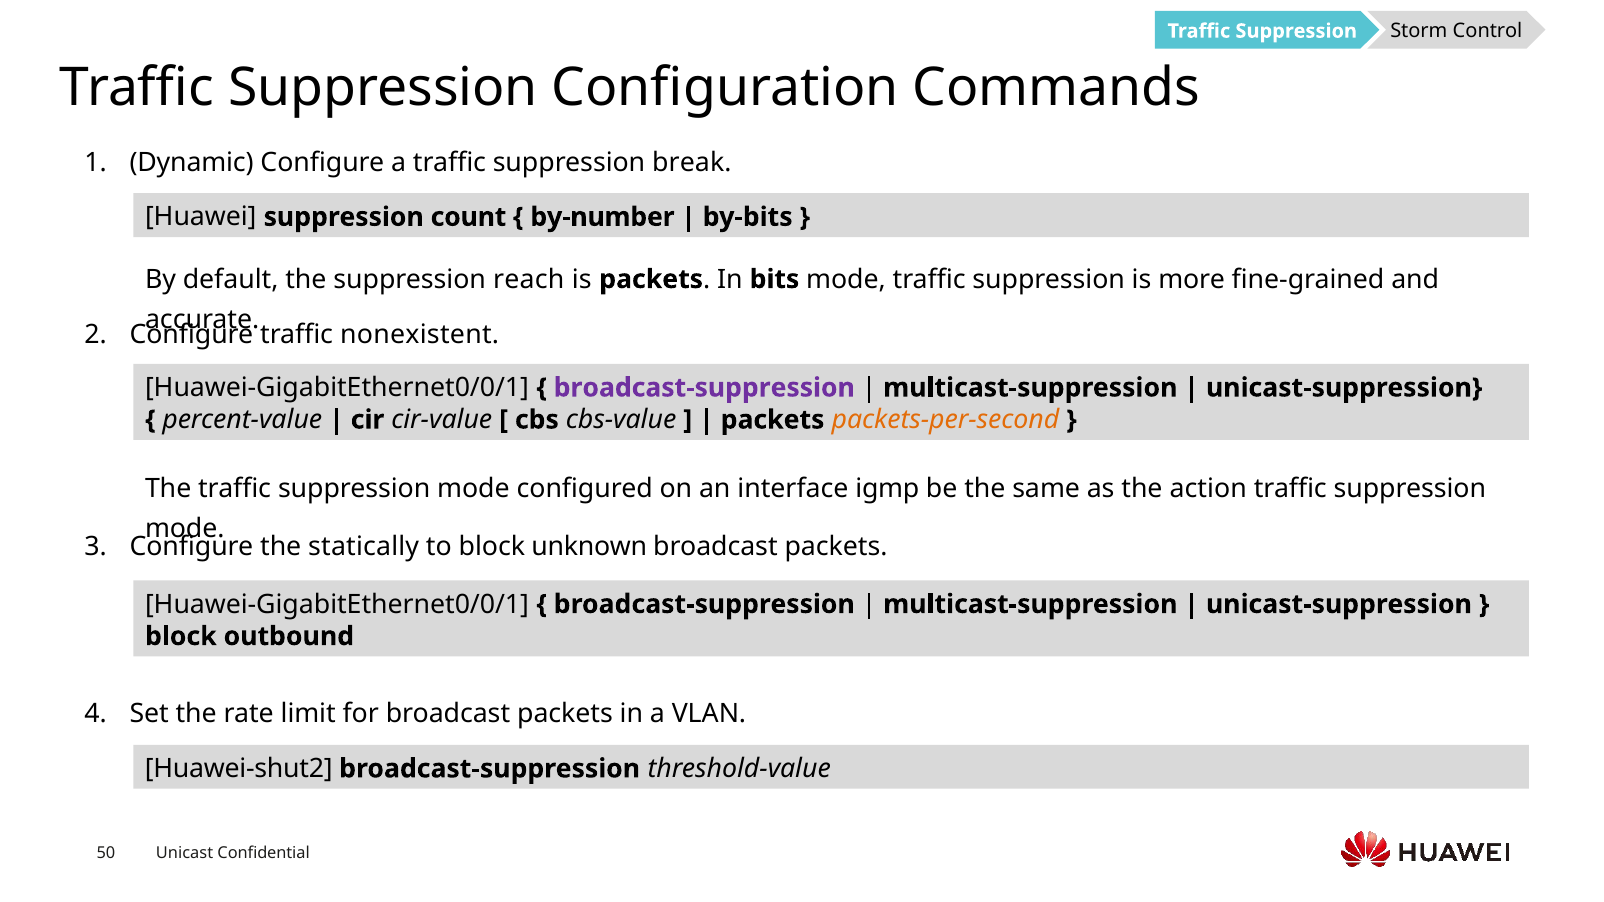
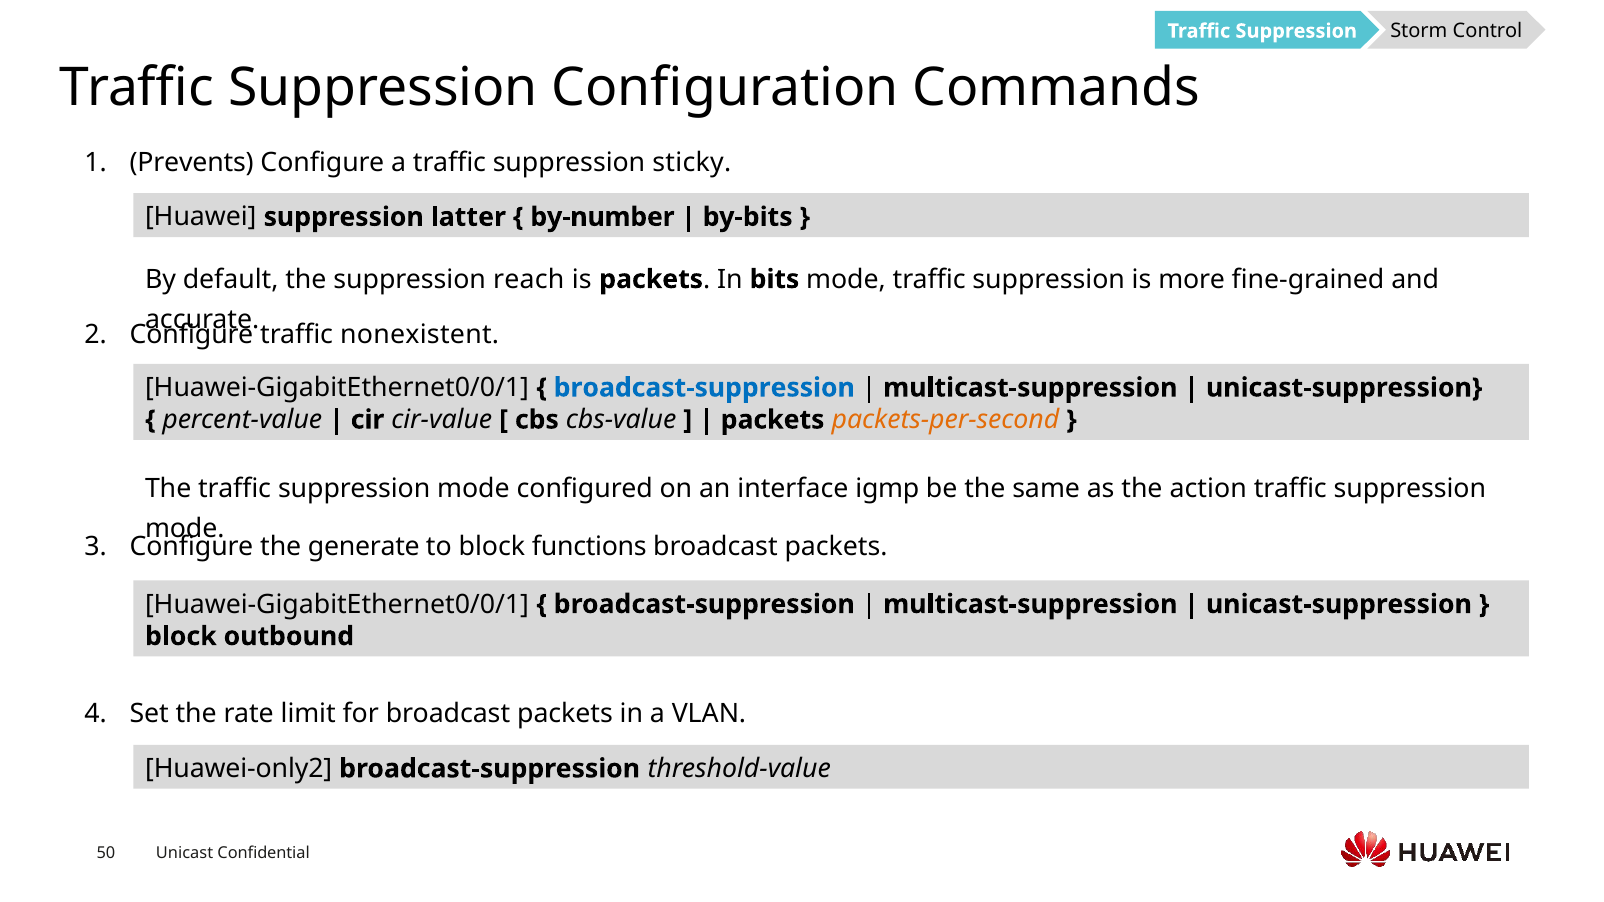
Dynamic: Dynamic -> Prevents
break: break -> sticky
count: count -> latter
broadcast-suppression at (704, 388) colour: purple -> blue
statically: statically -> generate
unknown: unknown -> functions
Huawei-shut2: Huawei-shut2 -> Huawei-only2
